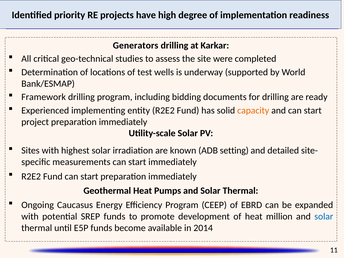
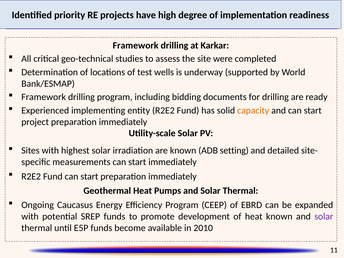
Generators at (136, 45): Generators -> Framework
heat million: million -> known
solar at (324, 217) colour: blue -> purple
2014: 2014 -> 2010
